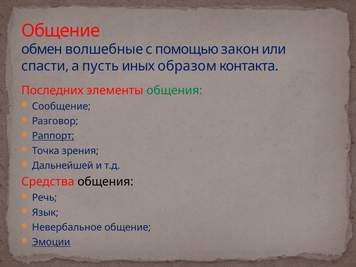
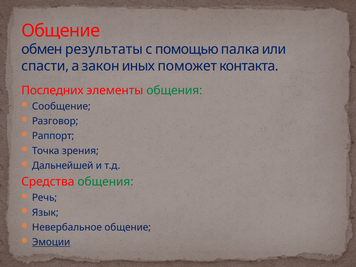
волшебные: волшебные -> результаты
закон: закон -> палка
пусть: пусть -> закон
образом: образом -> поможет
Раппорт underline: present -> none
общения at (105, 182) colour: black -> green
